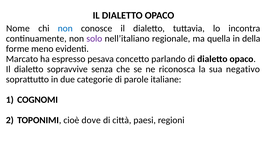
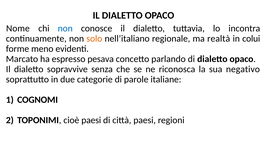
solo colour: purple -> orange
quella: quella -> realtà
della: della -> colui
cioè dove: dove -> paesi
